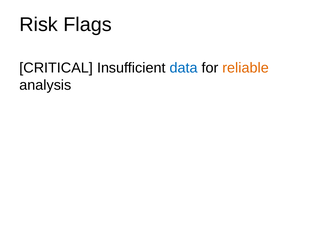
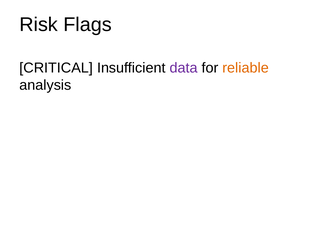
data colour: blue -> purple
